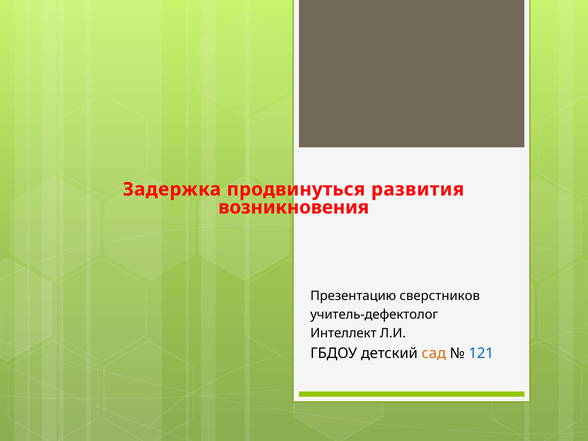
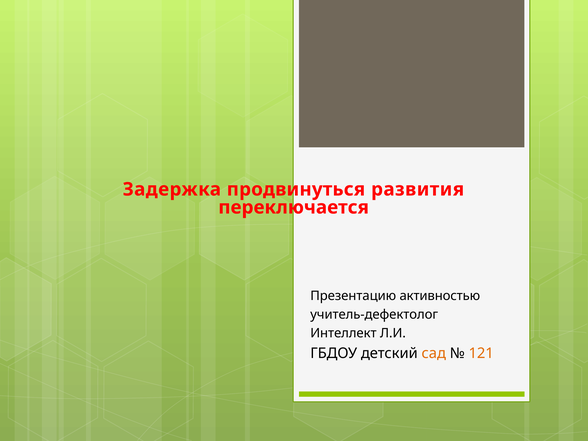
возникновения: возникновения -> переключается
сверстников: сверстников -> активностью
121 colour: blue -> orange
